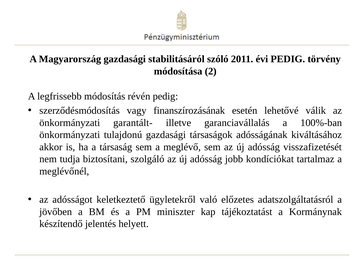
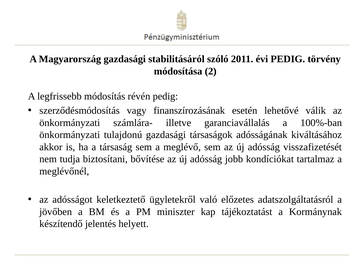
garantált-: garantált- -> számlára-
szolgáló: szolgáló -> bővítése
